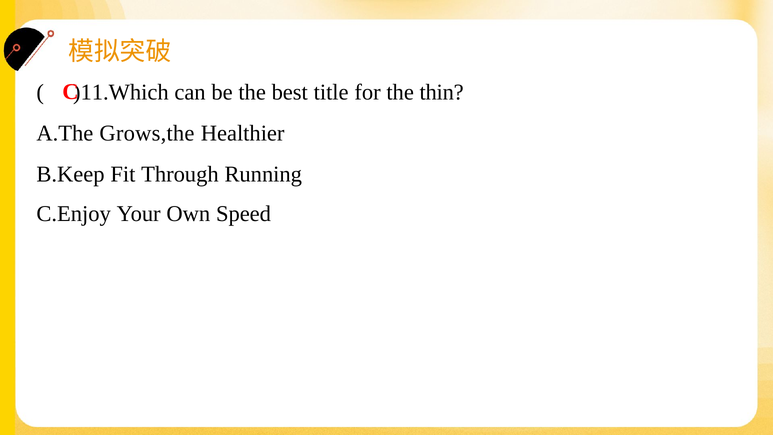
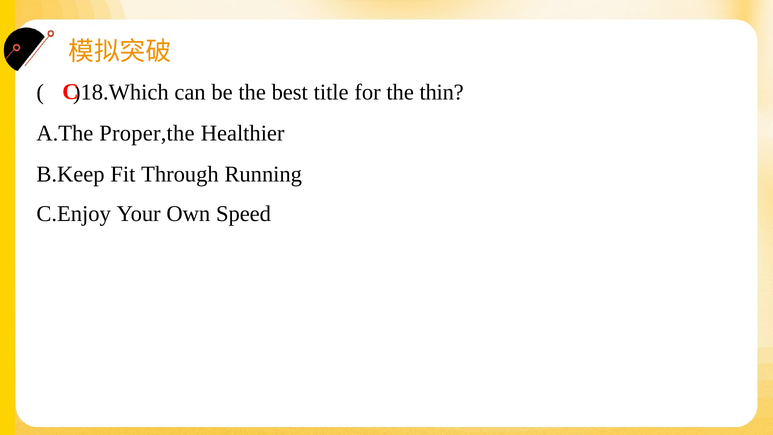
)11.Which: )11.Which -> )18.Which
Grows,the: Grows,the -> Proper,the
